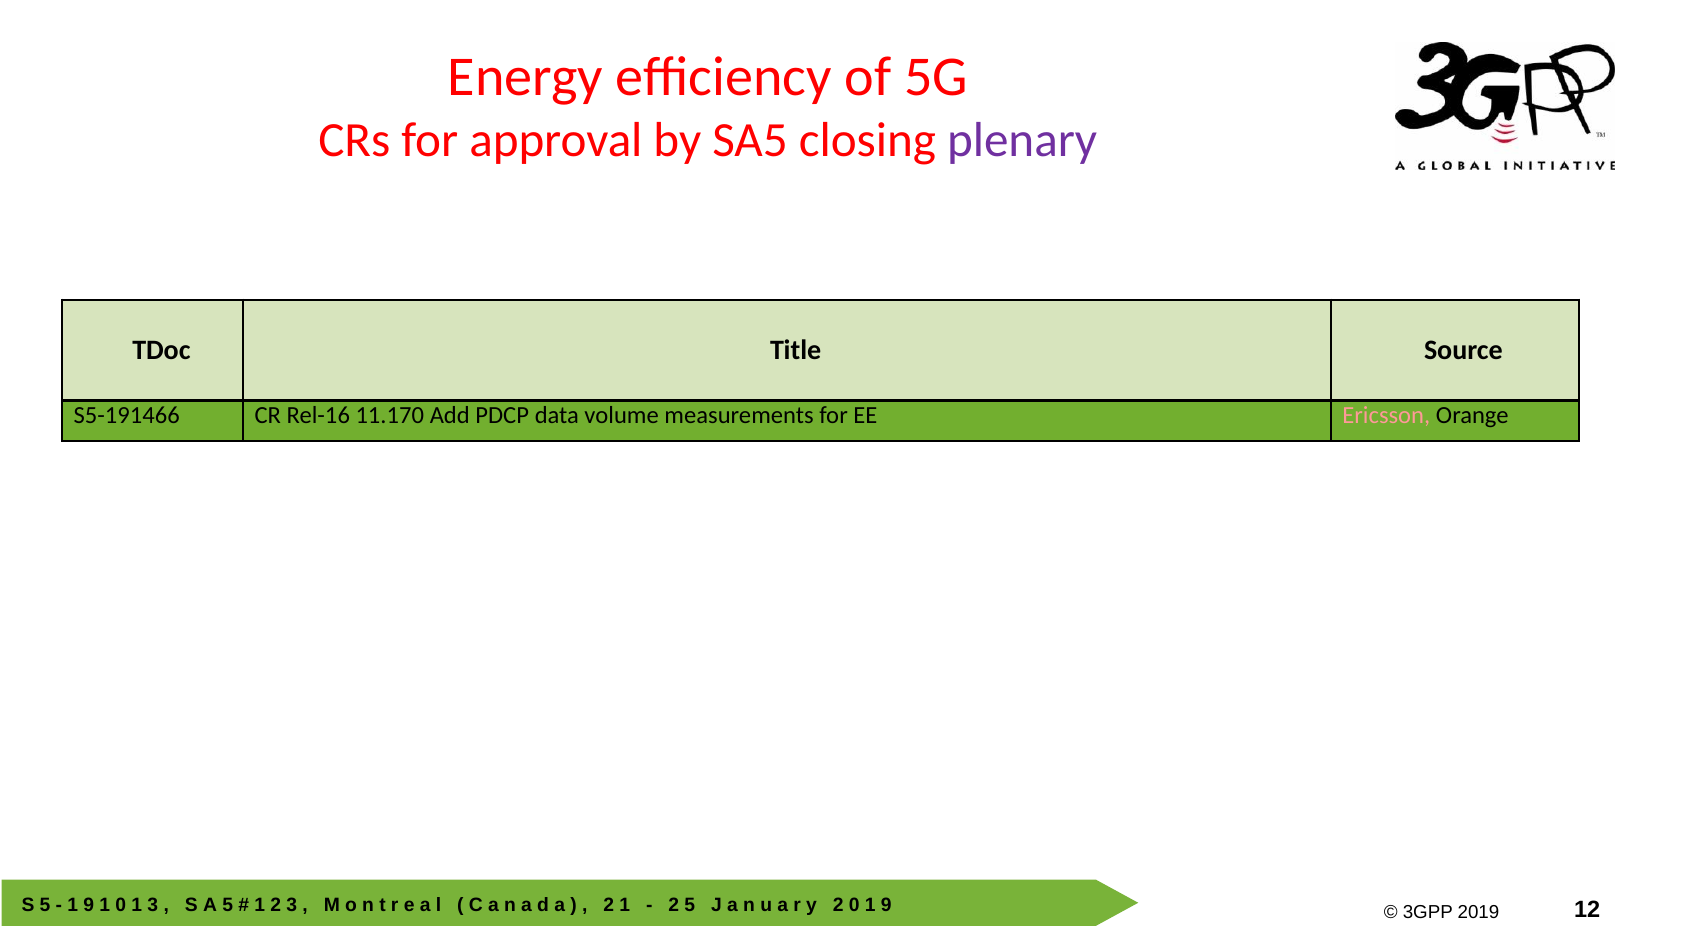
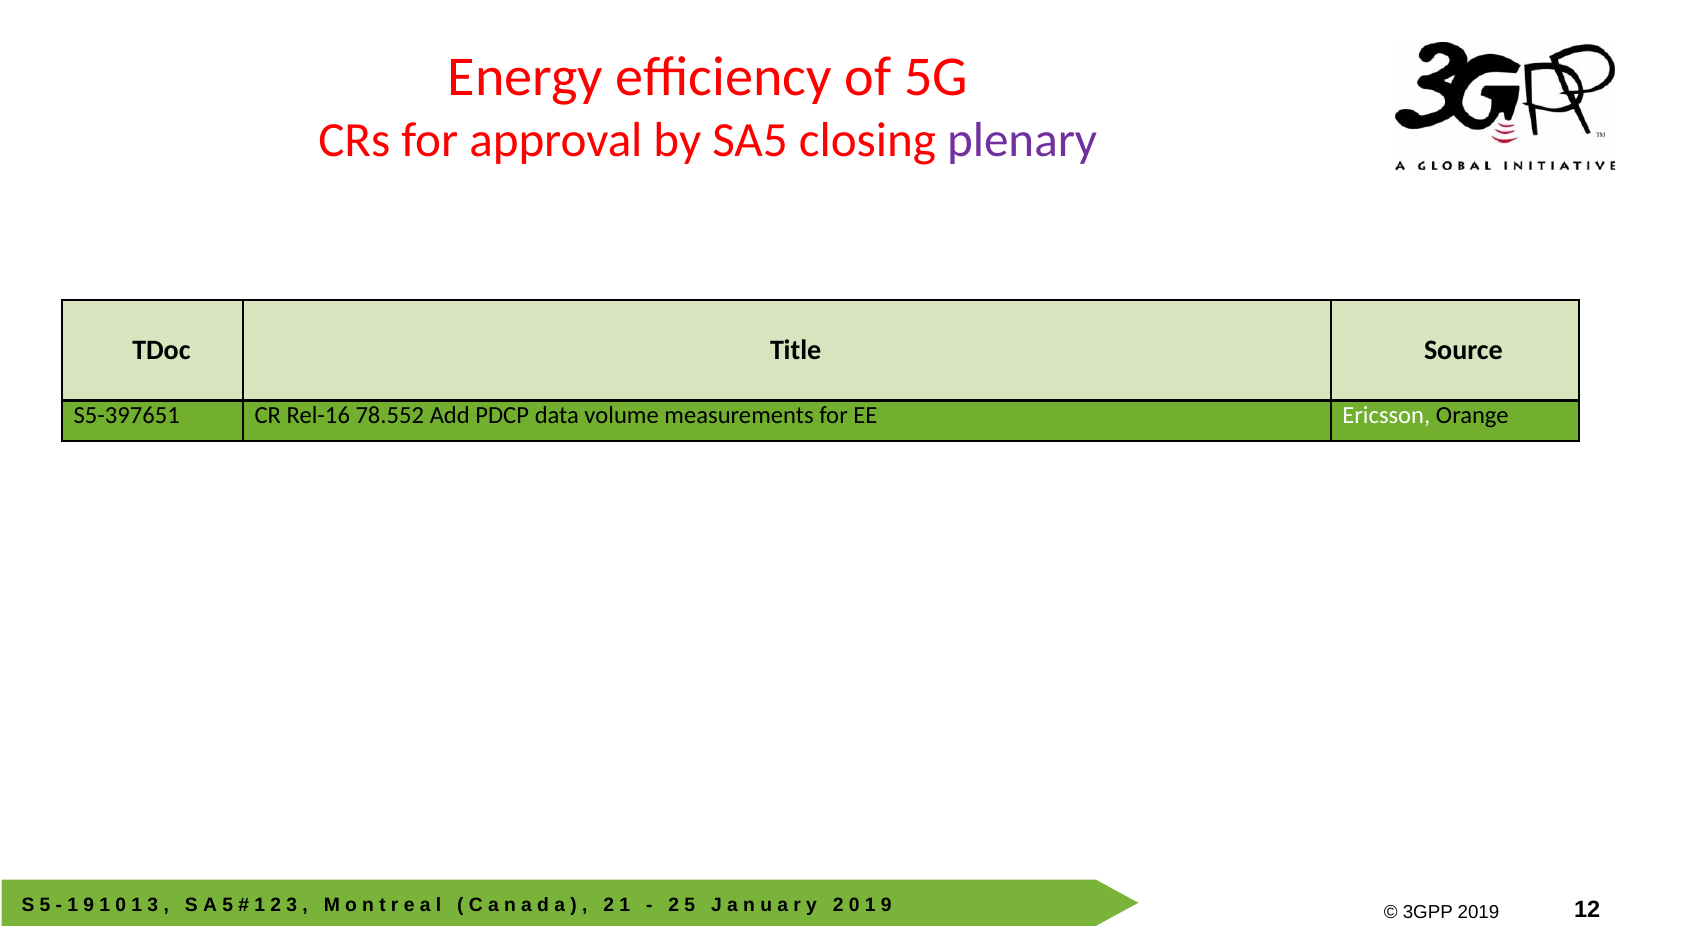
S5-191466: S5-191466 -> S5-397651
11.170: 11.170 -> 78.552
Ericsson colour: pink -> white
